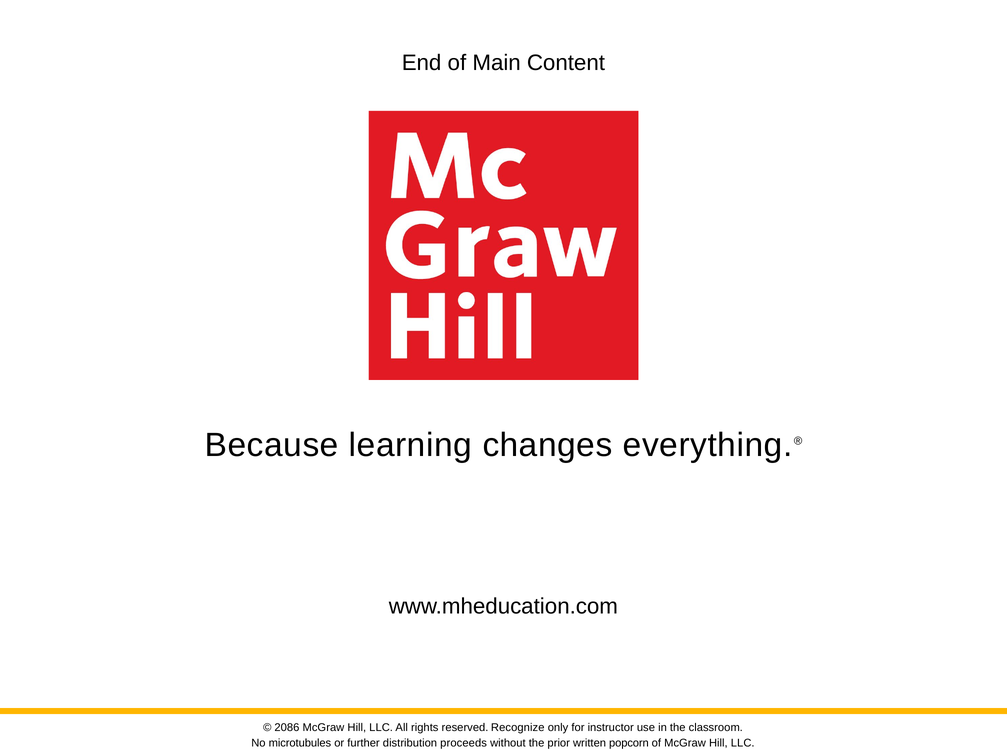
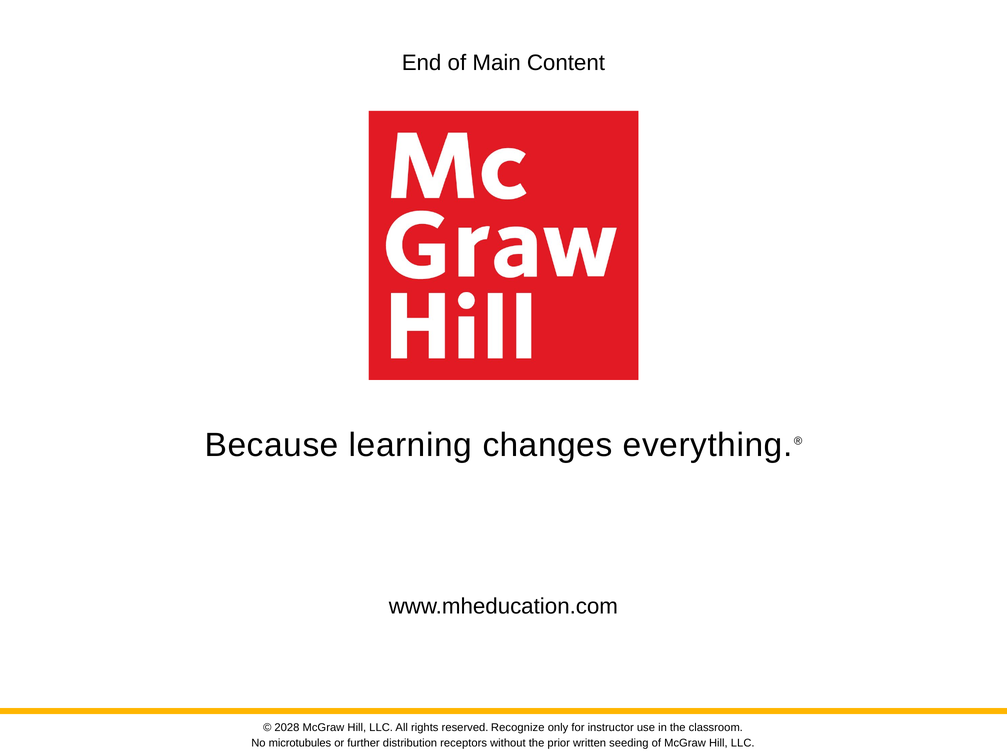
2086: 2086 -> 2028
proceeds: proceeds -> receptors
popcorn: popcorn -> seeding
